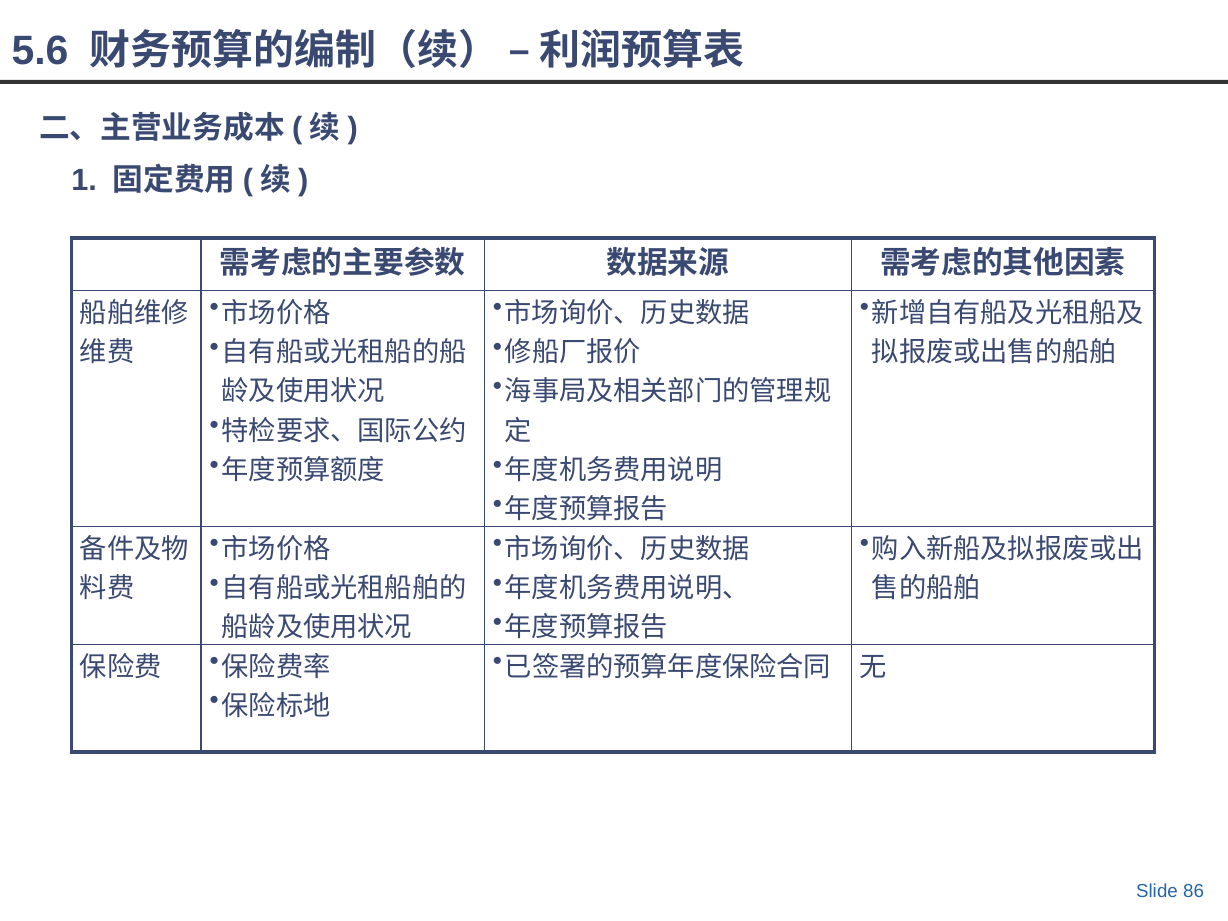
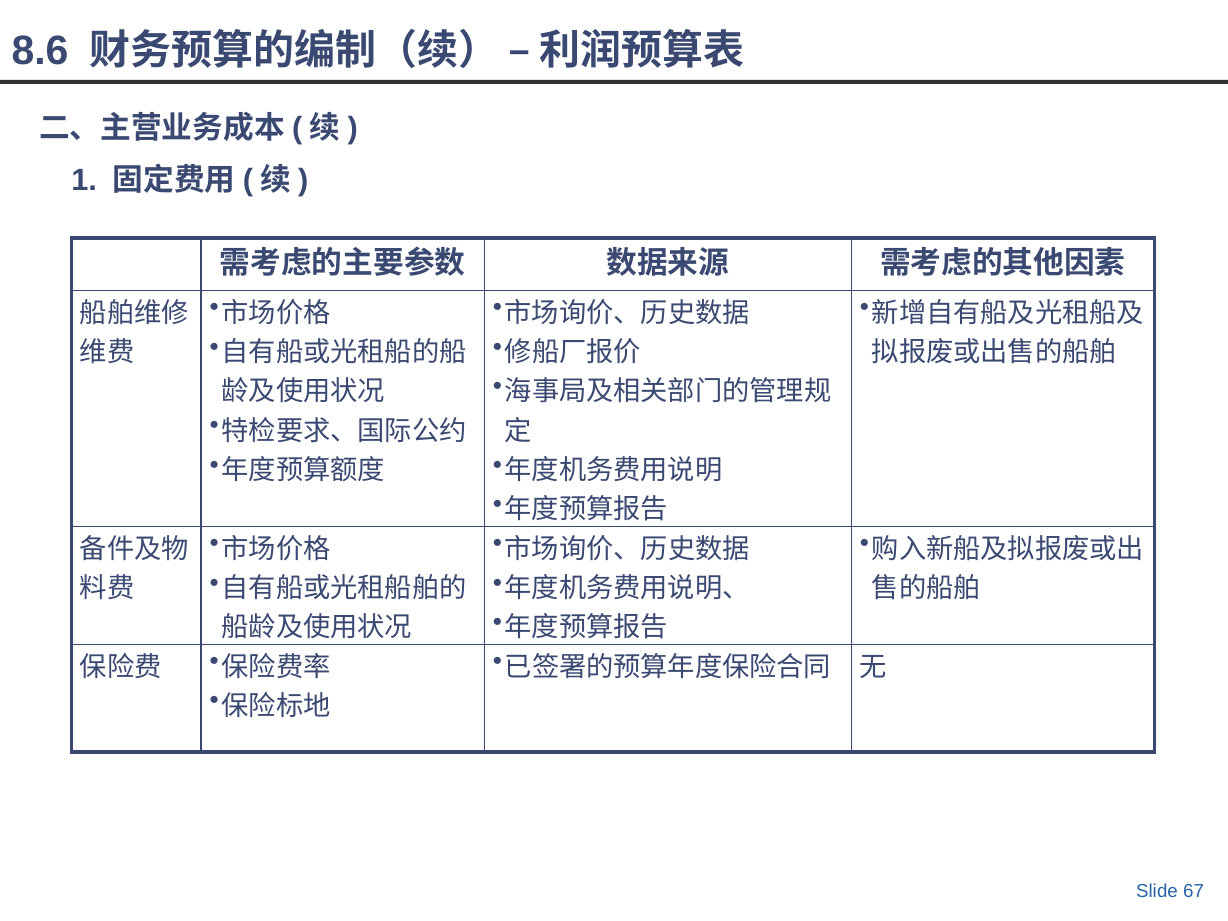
5.6: 5.6 -> 8.6
86: 86 -> 67
